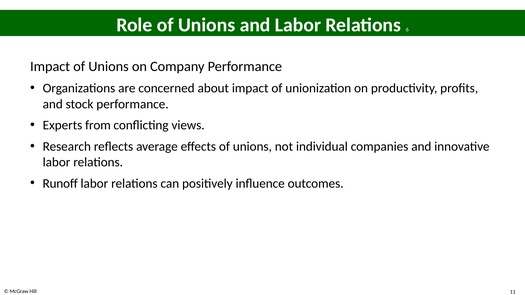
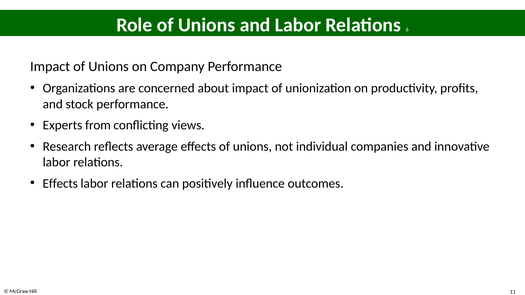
Runoff at (60, 184): Runoff -> Effects
